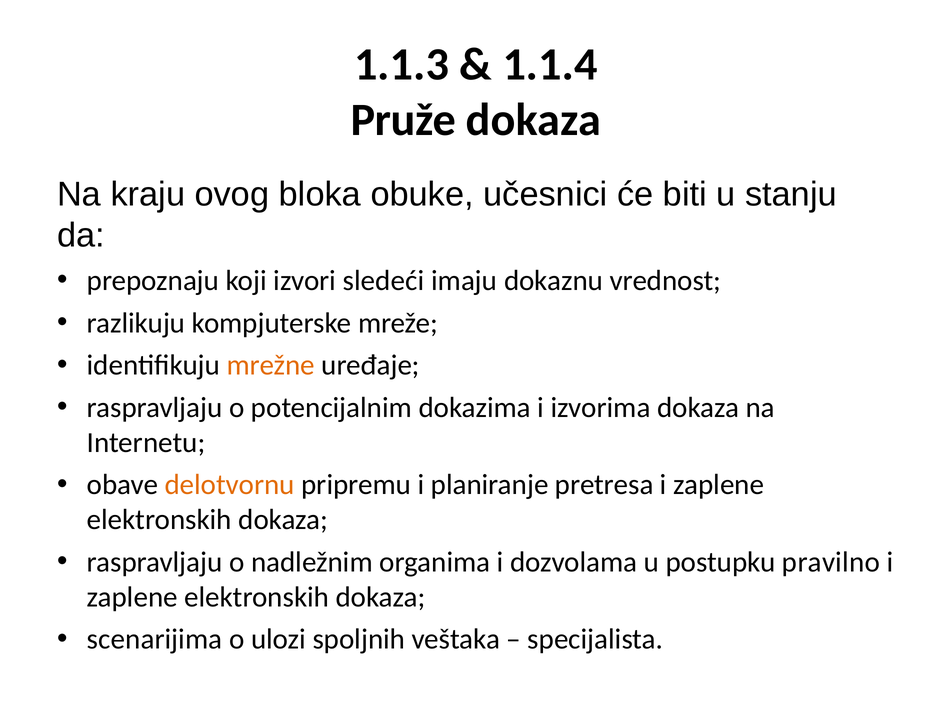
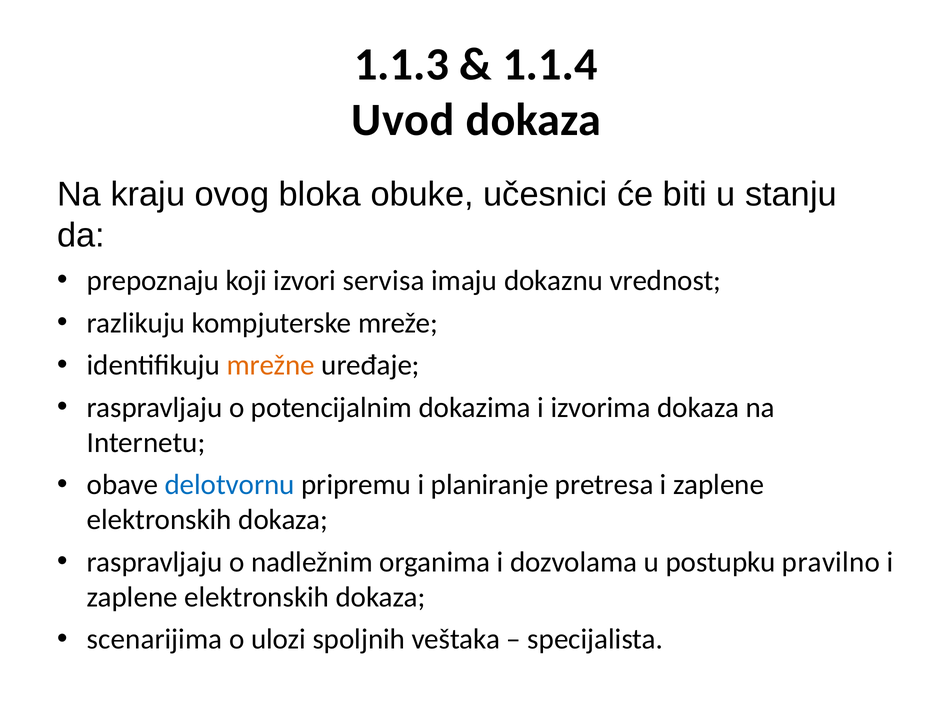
Pruže: Pruže -> Uvod
sledeći: sledeći -> servisa
delotvornu colour: orange -> blue
